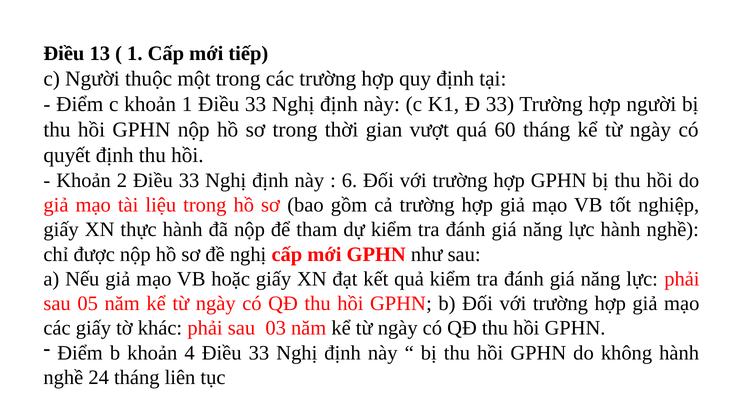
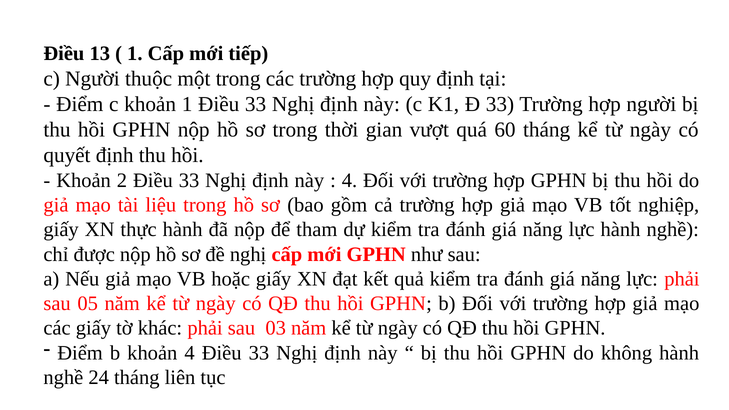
6 at (349, 180): 6 -> 4
